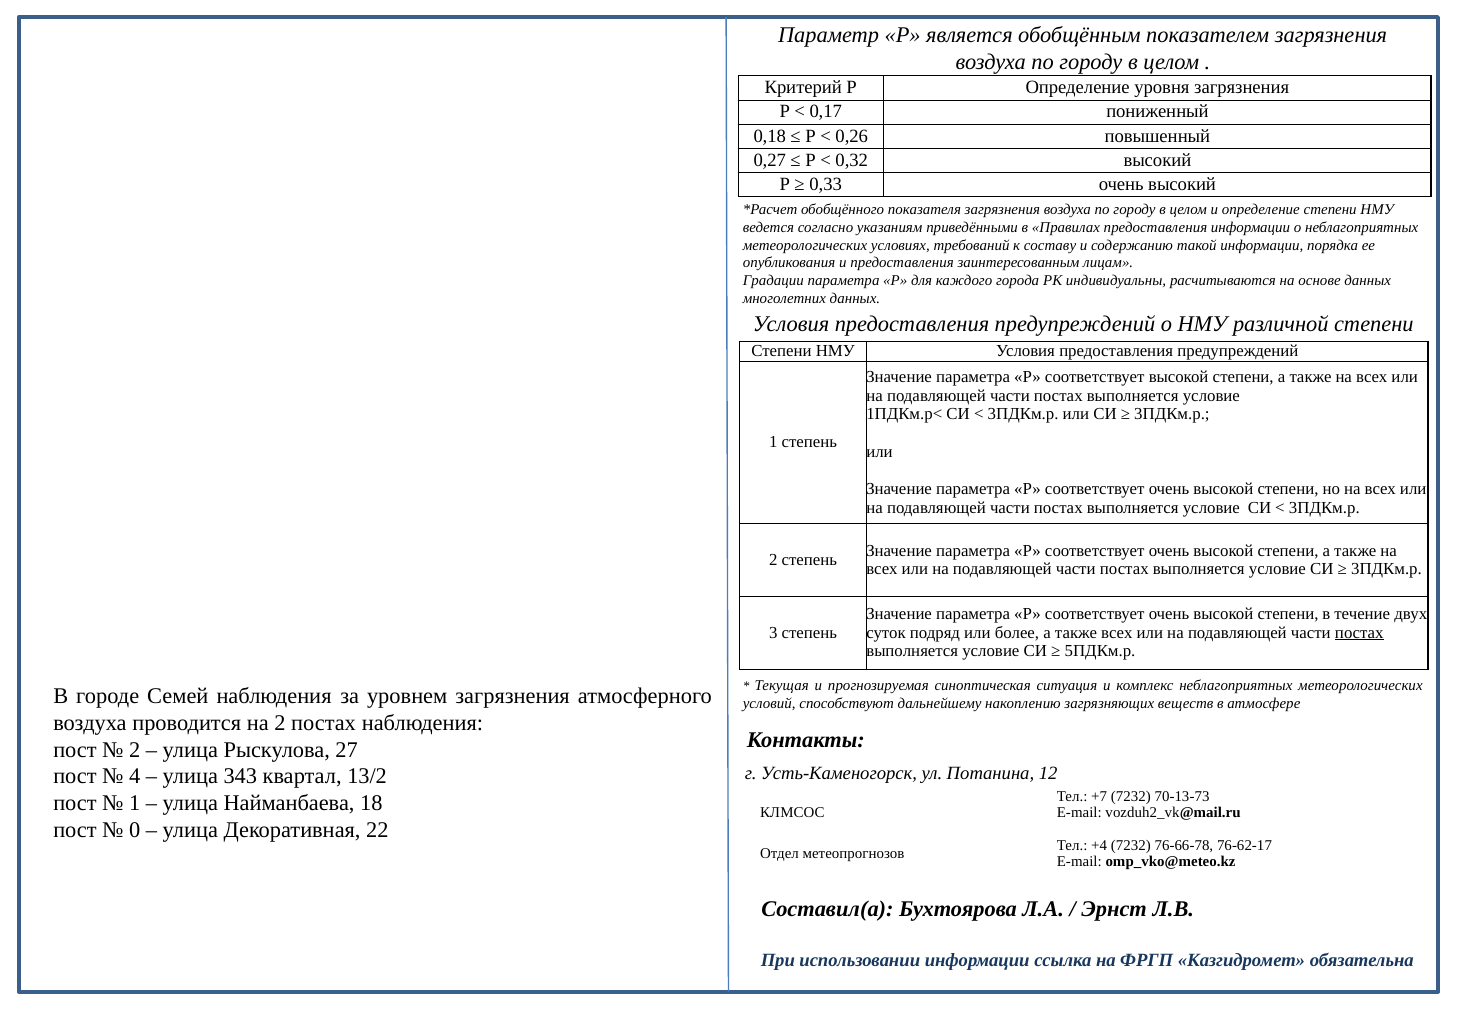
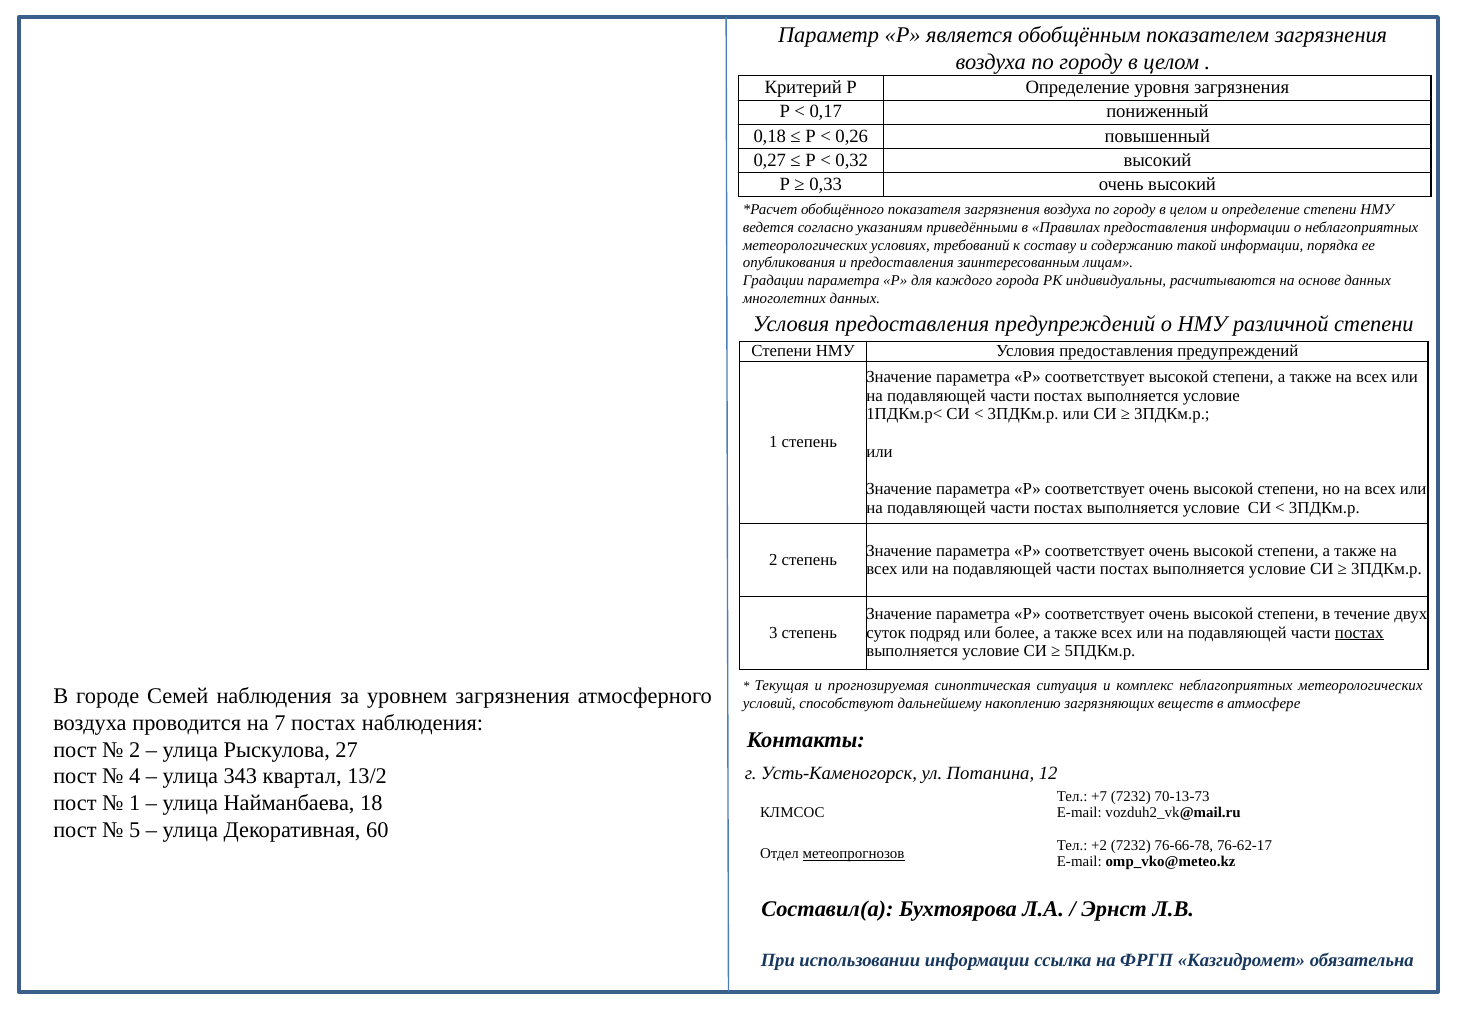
на 2: 2 -> 7
0: 0 -> 5
22: 22 -> 60
+4: +4 -> +2
метеопрогнозов underline: none -> present
